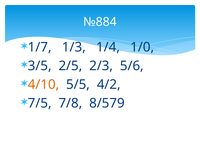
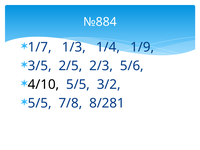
1/0: 1/0 -> 1/9
4/10 colour: orange -> black
4/2: 4/2 -> 3/2
7/5 at (40, 103): 7/5 -> 5/5
8/579: 8/579 -> 8/281
